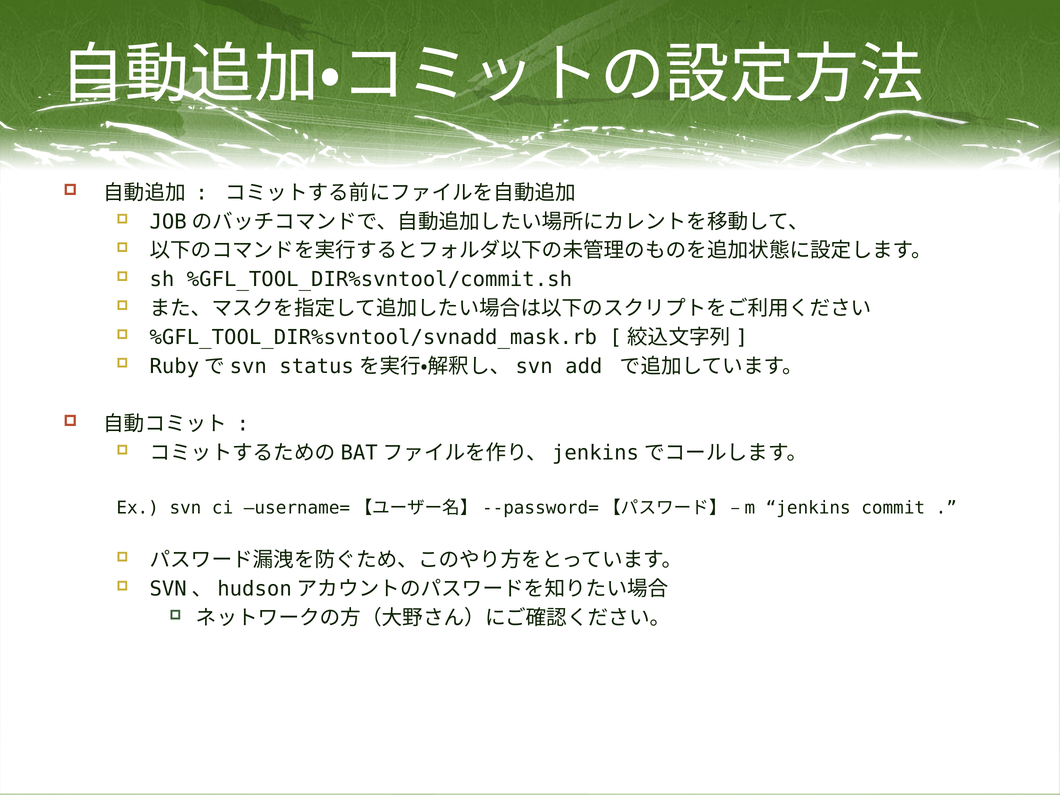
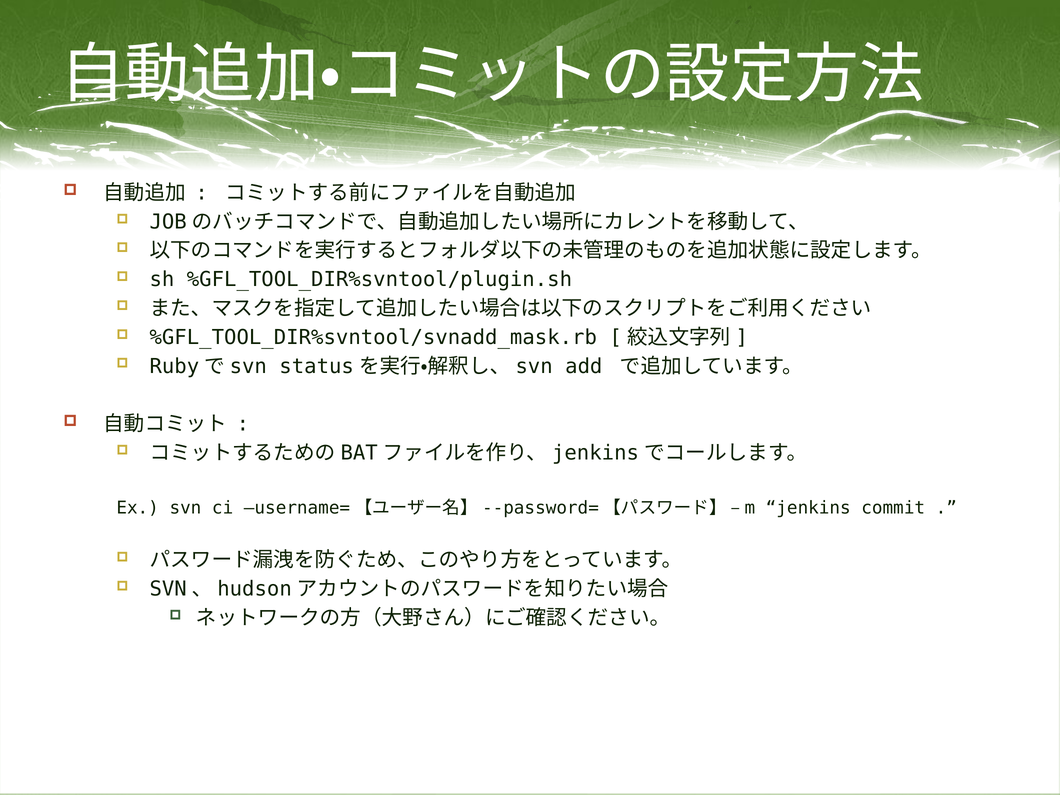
%GFL_TOOL_DIR%svntool/commit.sh: %GFL_TOOL_DIR%svntool/commit.sh -> %GFL_TOOL_DIR%svntool/plugin.sh
